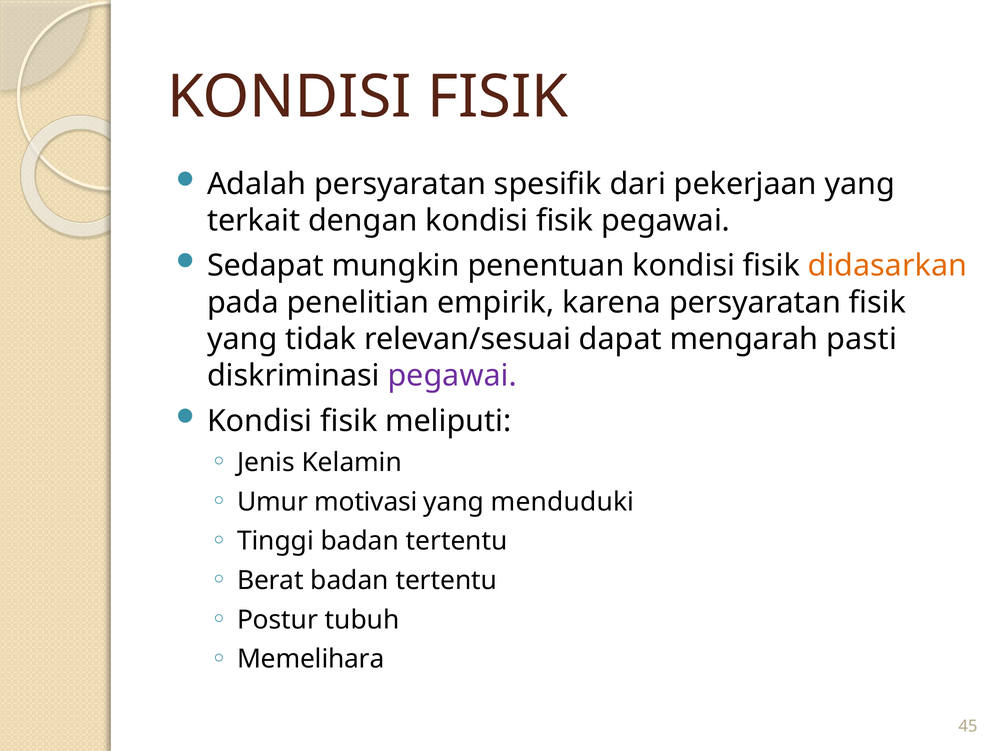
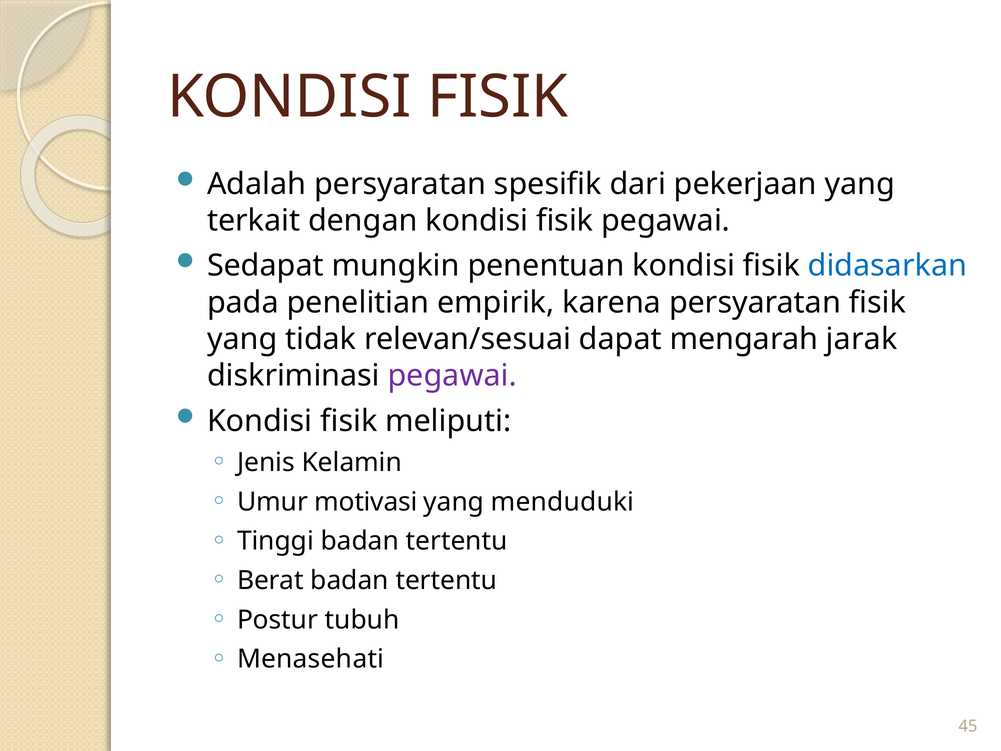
didasarkan colour: orange -> blue
pasti: pasti -> jarak
Memelihara: Memelihara -> Menasehati
